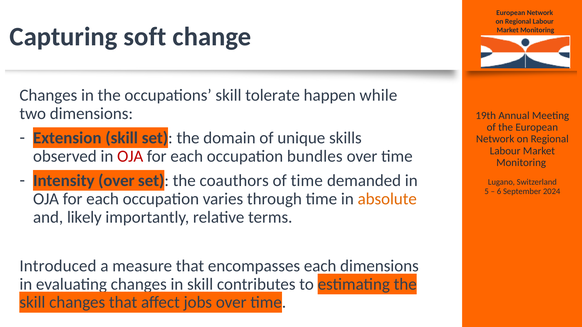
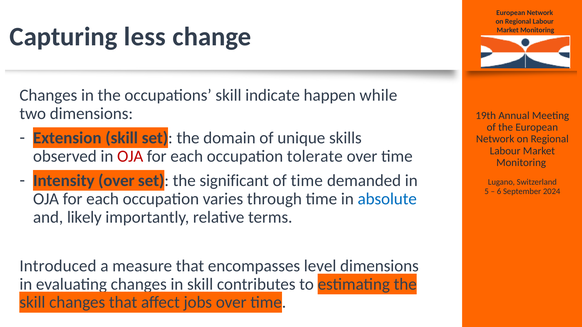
soft: soft -> less
tolerate: tolerate -> indicate
bundles: bundles -> tolerate
coauthors: coauthors -> significant
absolute colour: orange -> blue
encompasses each: each -> level
